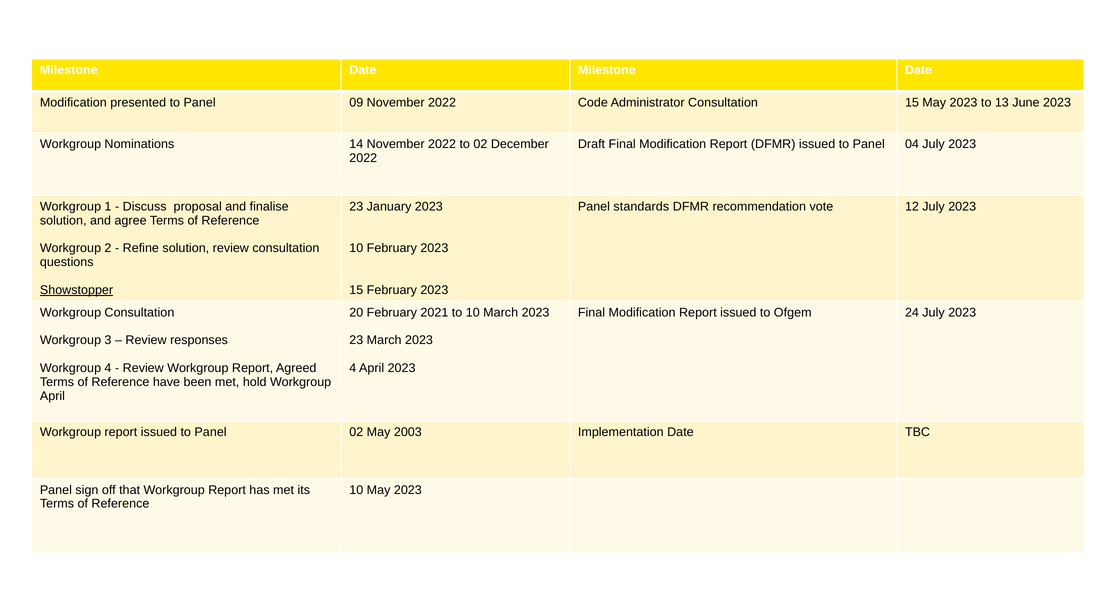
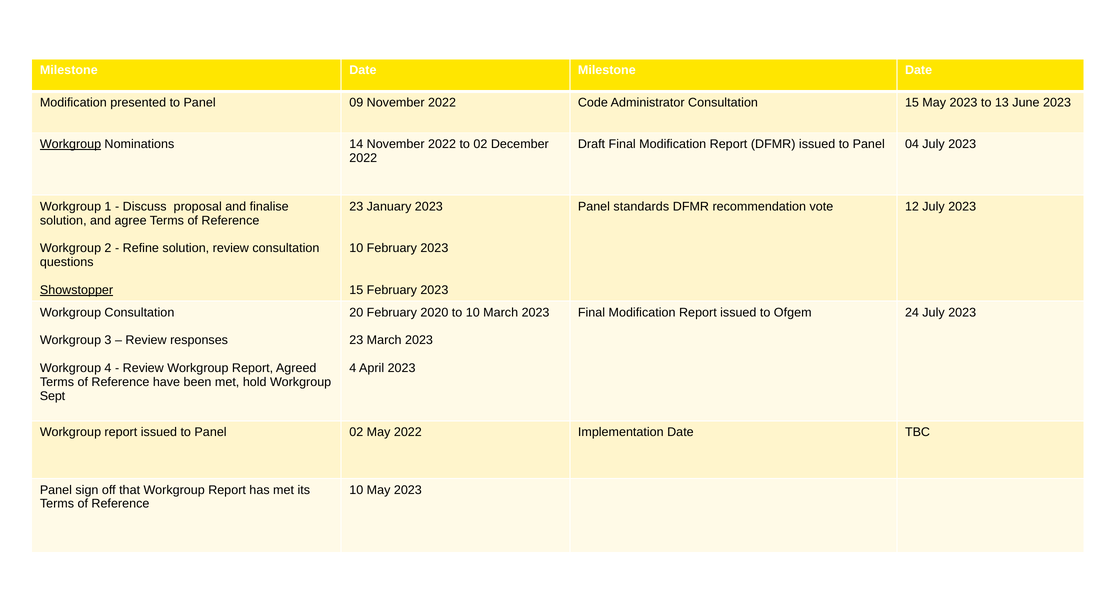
Workgroup at (71, 144) underline: none -> present
2021: 2021 -> 2020
April at (52, 396): April -> Sept
May 2003: 2003 -> 2022
